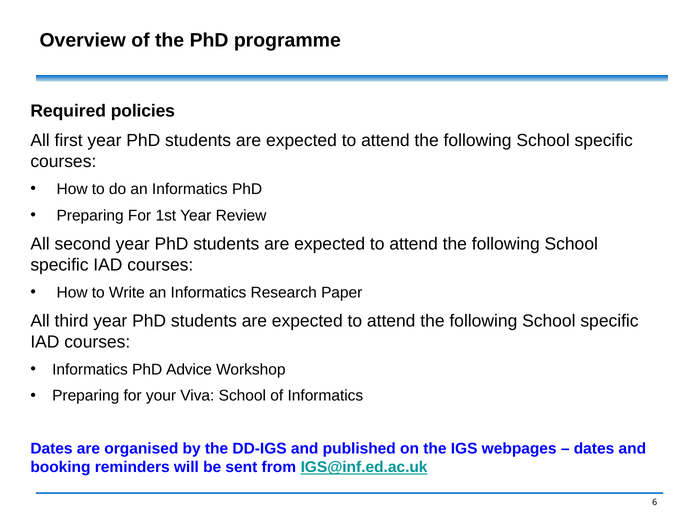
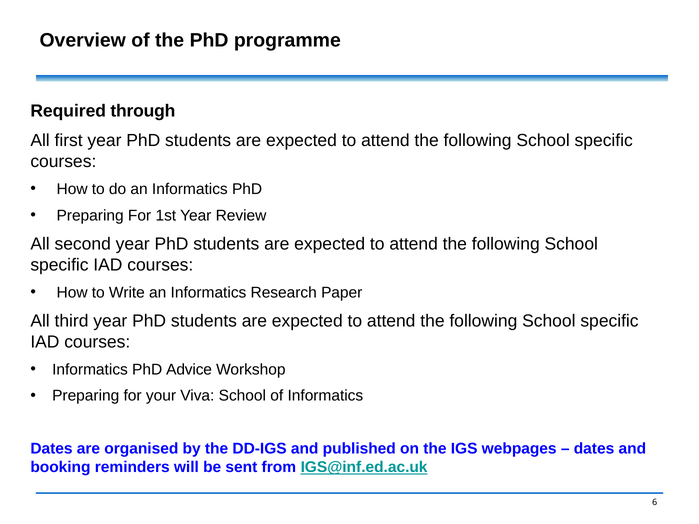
policies: policies -> through
